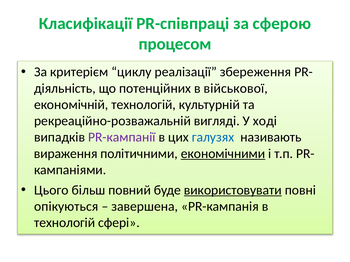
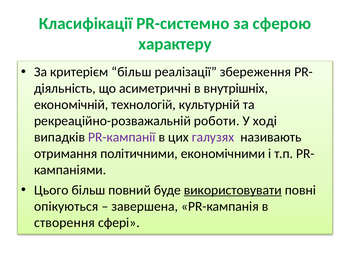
PR-співпраці: PR-співпраці -> PR-системно
процесом: процесом -> характеру
критерієм циклу: циклу -> більш
потенційних: потенційних -> асиметричні
військової: військової -> внутрішніх
вигляді: вигляді -> роботи
галузях colour: blue -> purple
вираження: вираження -> отримання
економічними underline: present -> none
технологій at (65, 223): технологій -> створення
